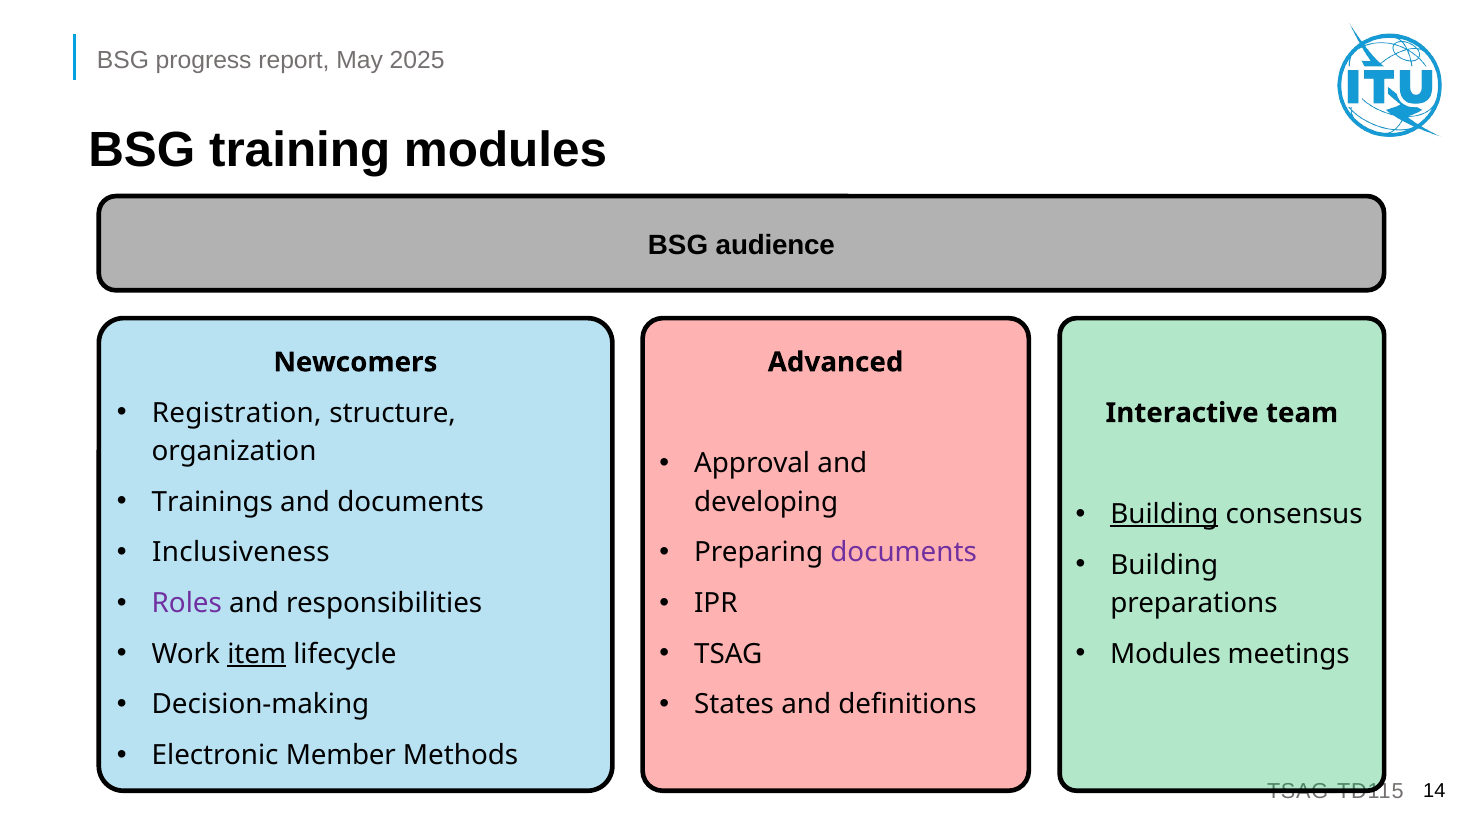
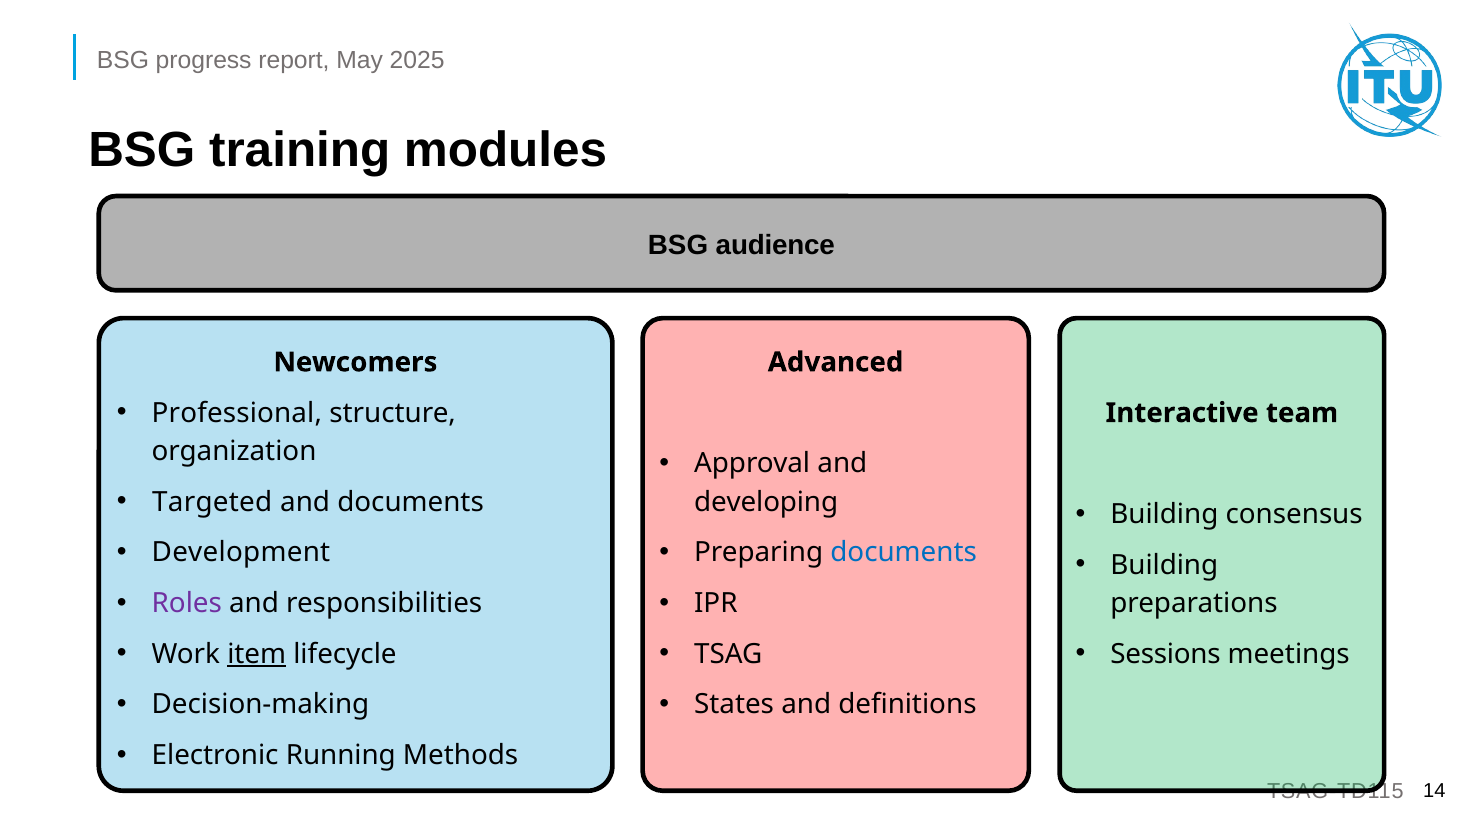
Registration: Registration -> Professional
Trainings: Trainings -> Targeted
Building at (1164, 514) underline: present -> none
Inclusiveness: Inclusiveness -> Development
documents at (904, 553) colour: purple -> blue
Modules at (1165, 654): Modules -> Sessions
Member: Member -> Running
